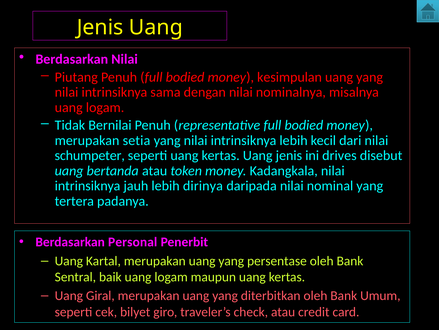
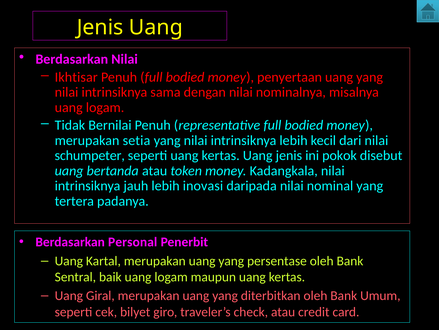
Piutang: Piutang -> Ikhtisar
kesimpulan: kesimpulan -> penyertaan
drives: drives -> pokok
dirinya: dirinya -> inovasi
